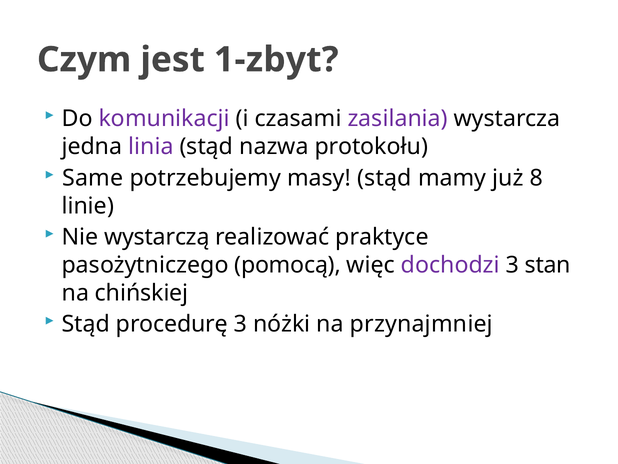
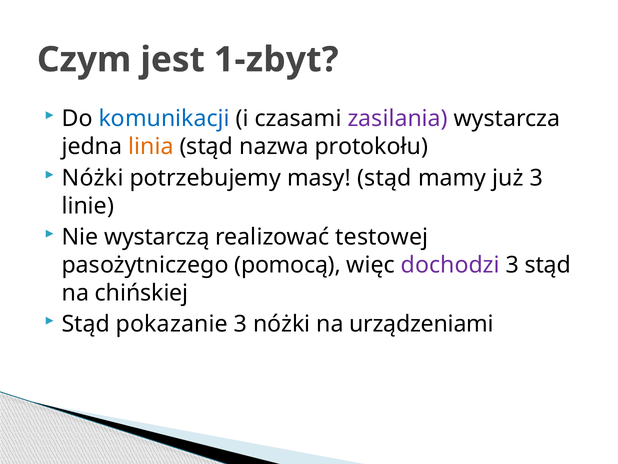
komunikacji colour: purple -> blue
linia colour: purple -> orange
Same at (93, 178): Same -> Nóżki
już 8: 8 -> 3
praktyce: praktyce -> testowej
3 stan: stan -> stąd
procedurę: procedurę -> pokazanie
przynajmniej: przynajmniej -> urządzeniami
